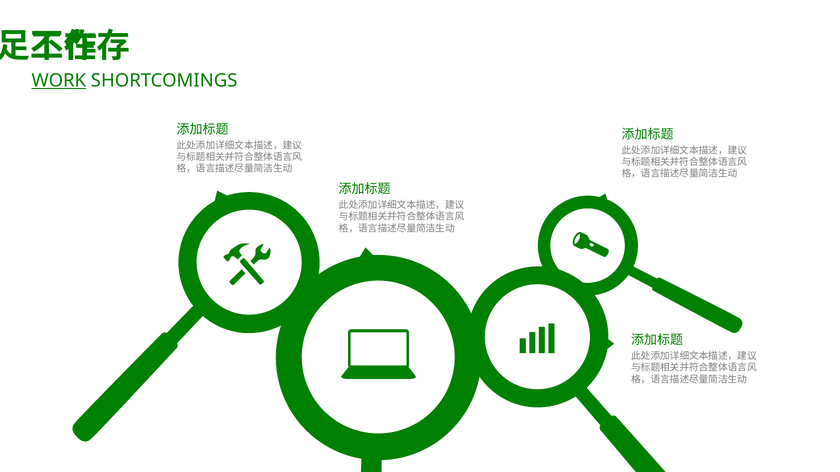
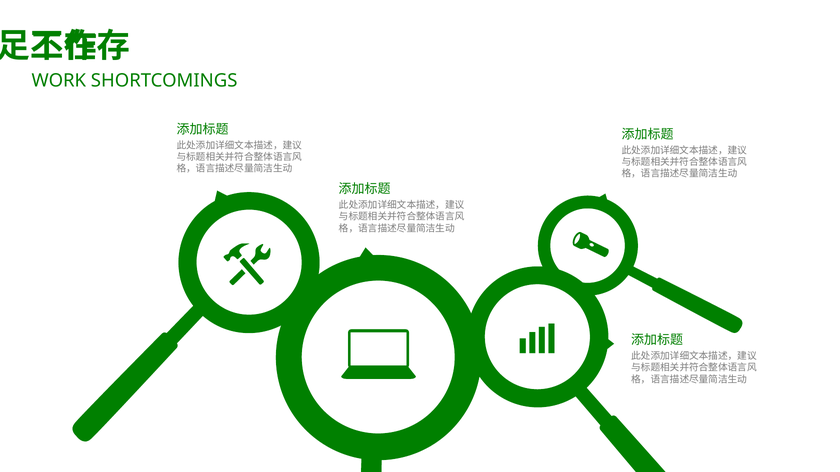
WORK underline: present -> none
